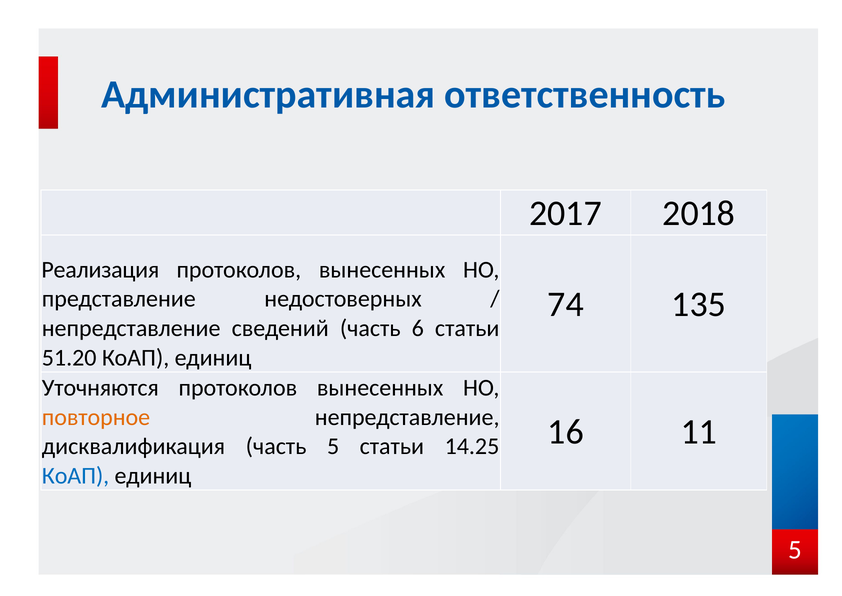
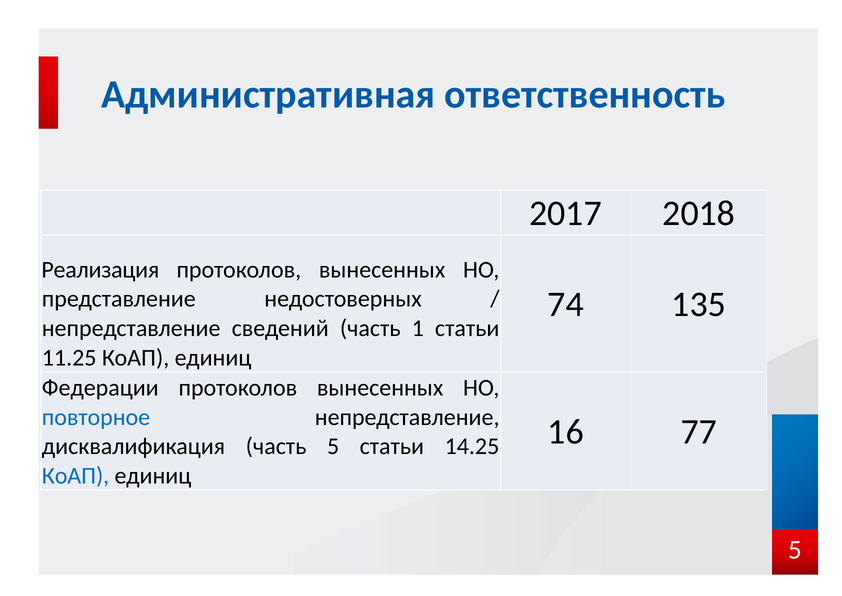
6: 6 -> 1
51.20: 51.20 -> 11.25
Уточняются: Уточняются -> Федерации
повторное colour: orange -> blue
11: 11 -> 77
